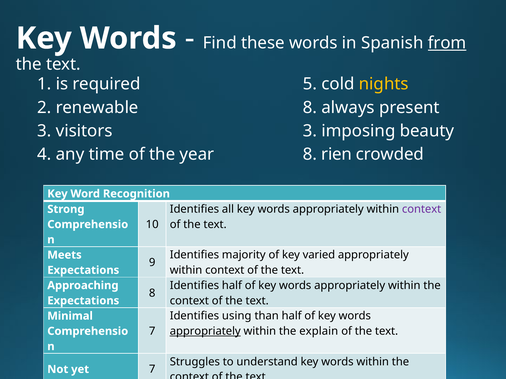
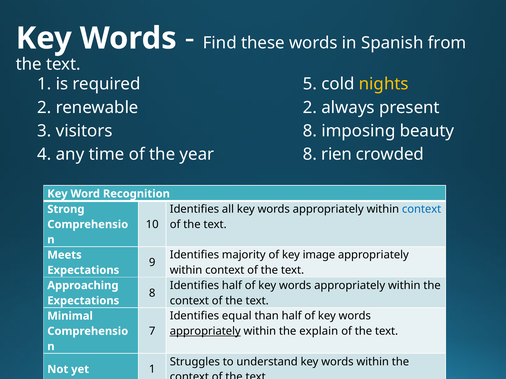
from underline: present -> none
renewable 8: 8 -> 2
visitors 3: 3 -> 8
context at (422, 209) colour: purple -> blue
varied: varied -> image
using: using -> equal
yet 7: 7 -> 1
